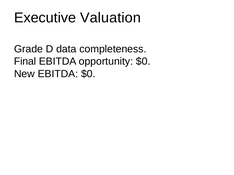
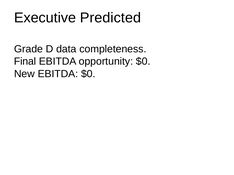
Valuation: Valuation -> Predicted
